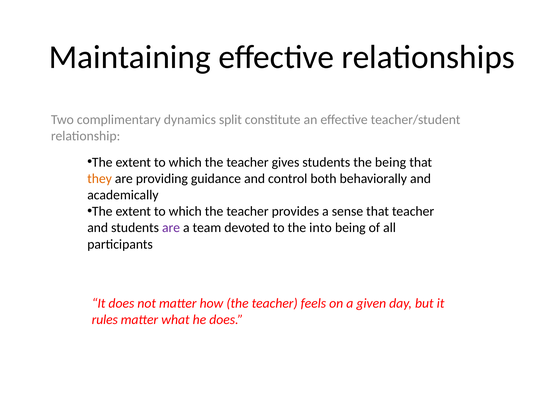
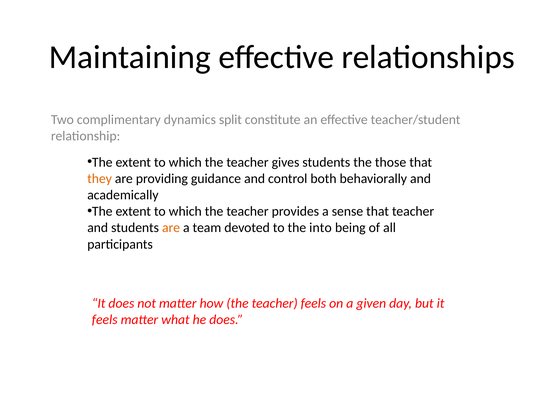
the being: being -> those
are at (171, 227) colour: purple -> orange
rules at (105, 319): rules -> feels
